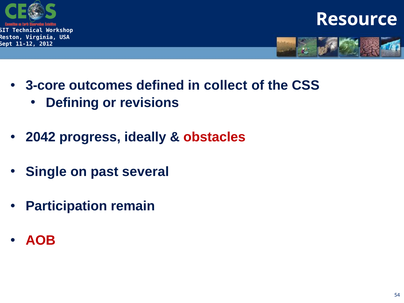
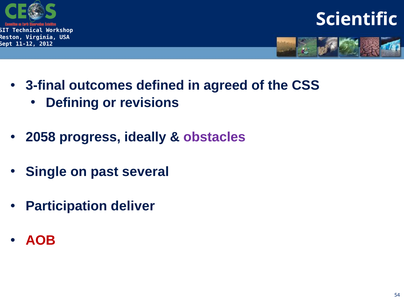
Resource: Resource -> Scientific
3-core: 3-core -> 3-final
collect: collect -> agreed
2042: 2042 -> 2058
obstacles colour: red -> purple
remain: remain -> deliver
